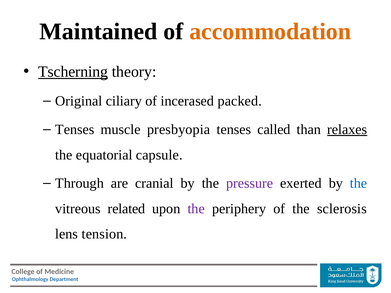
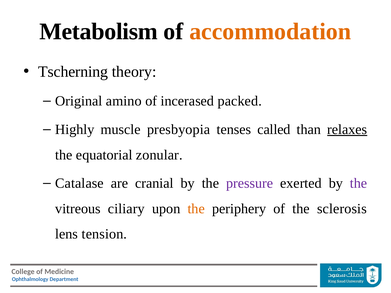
Maintained: Maintained -> Metabolism
Tscherning underline: present -> none
ciliary: ciliary -> amino
Tenses at (75, 130): Tenses -> Highly
capsule: capsule -> zonular
Through: Through -> Catalase
the at (358, 183) colour: blue -> purple
related: related -> ciliary
the at (196, 209) colour: purple -> orange
